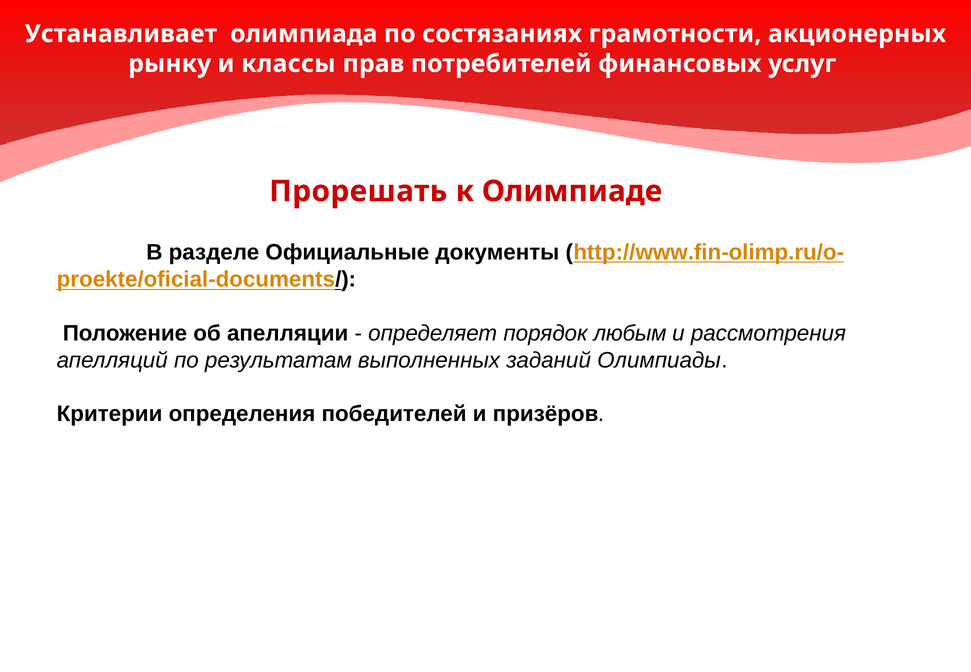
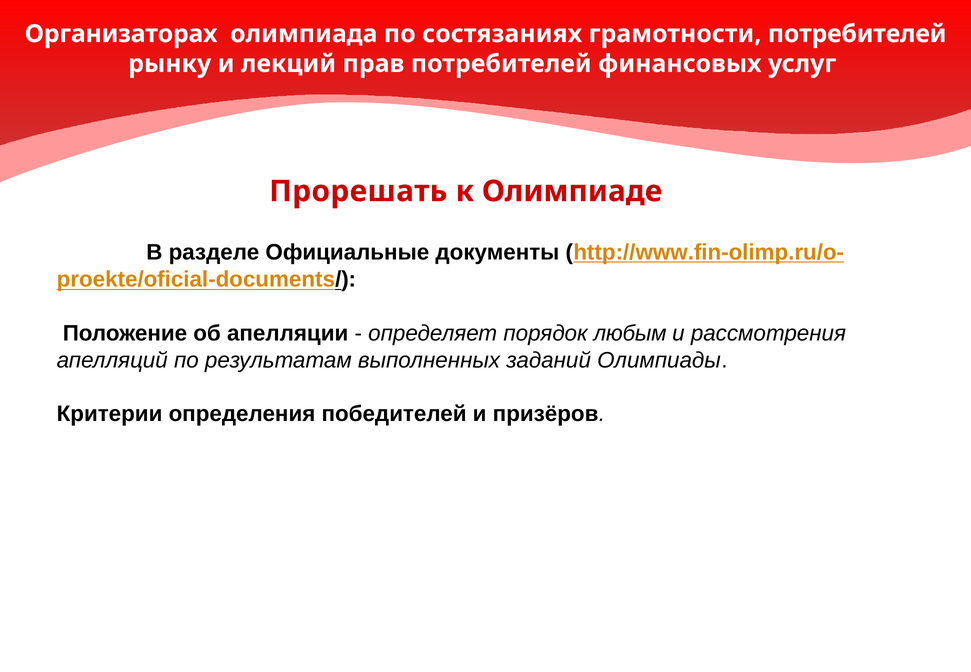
Устанавливает: Устанавливает -> Организаторах
грамотности акционерных: акционерных -> потребителей
классы: классы -> лекций
